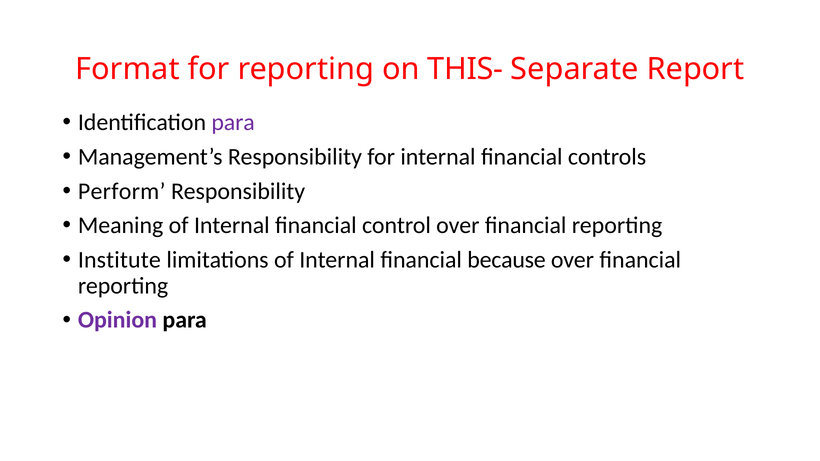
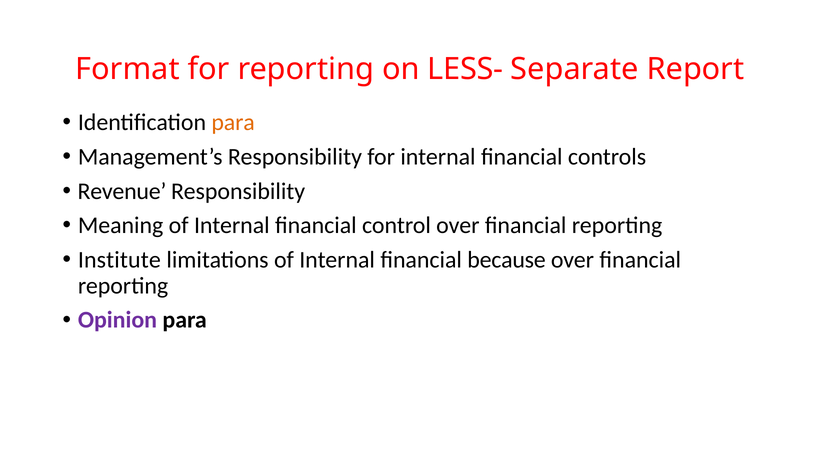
THIS-: THIS- -> LESS-
para at (233, 123) colour: purple -> orange
Perform: Perform -> Revenue
